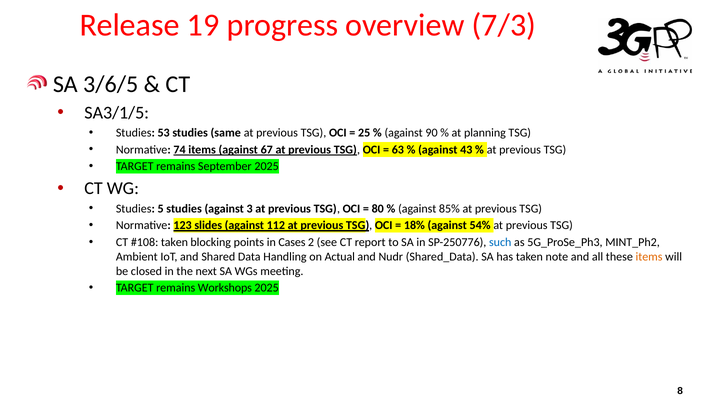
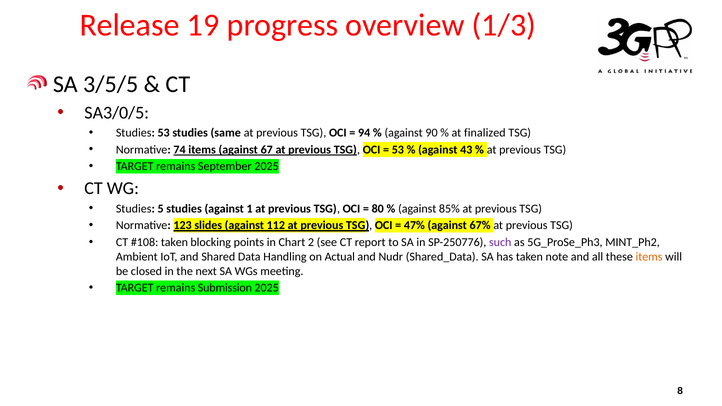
7/3: 7/3 -> 1/3
3/6/5: 3/6/5 -> 3/5/5
SA3/1/5: SA3/1/5 -> SA3/0/5
25: 25 -> 94
planning: planning -> finalized
63 at (398, 150): 63 -> 53
3: 3 -> 1
18%: 18% -> 47%
54%: 54% -> 67%
Cases: Cases -> Chart
such colour: blue -> purple
Workshops: Workshops -> Submission
